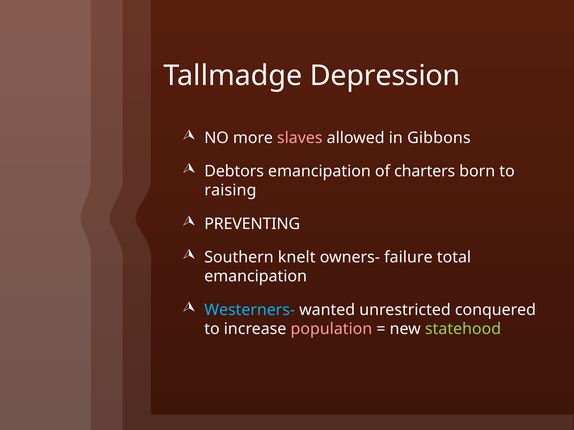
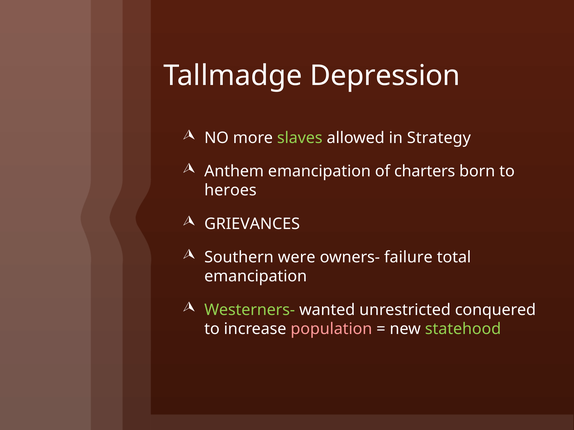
slaves colour: pink -> light green
Gibbons: Gibbons -> Strategy
Debtors: Debtors -> Anthem
raising: raising -> heroes
PREVENTING: PREVENTING -> GRIEVANCES
knelt: knelt -> were
Westerners- colour: light blue -> light green
